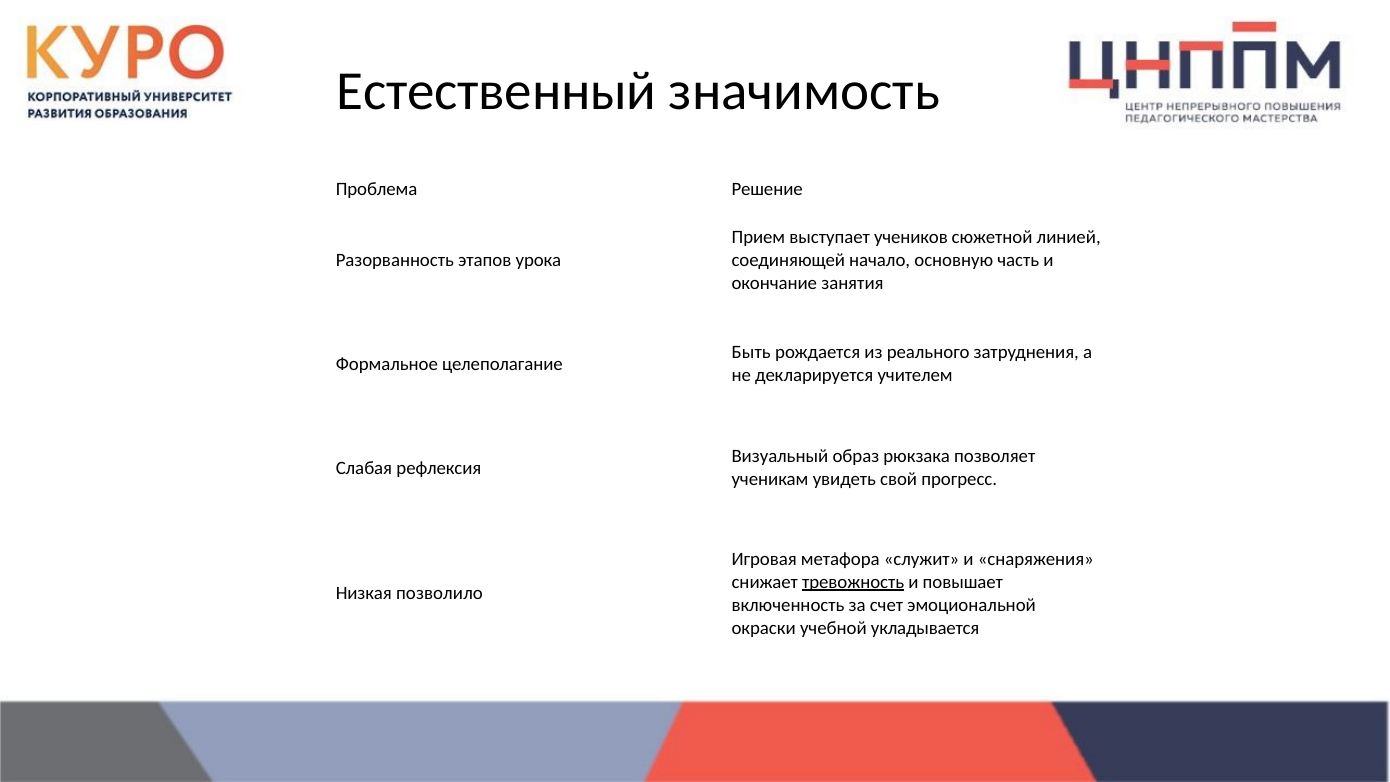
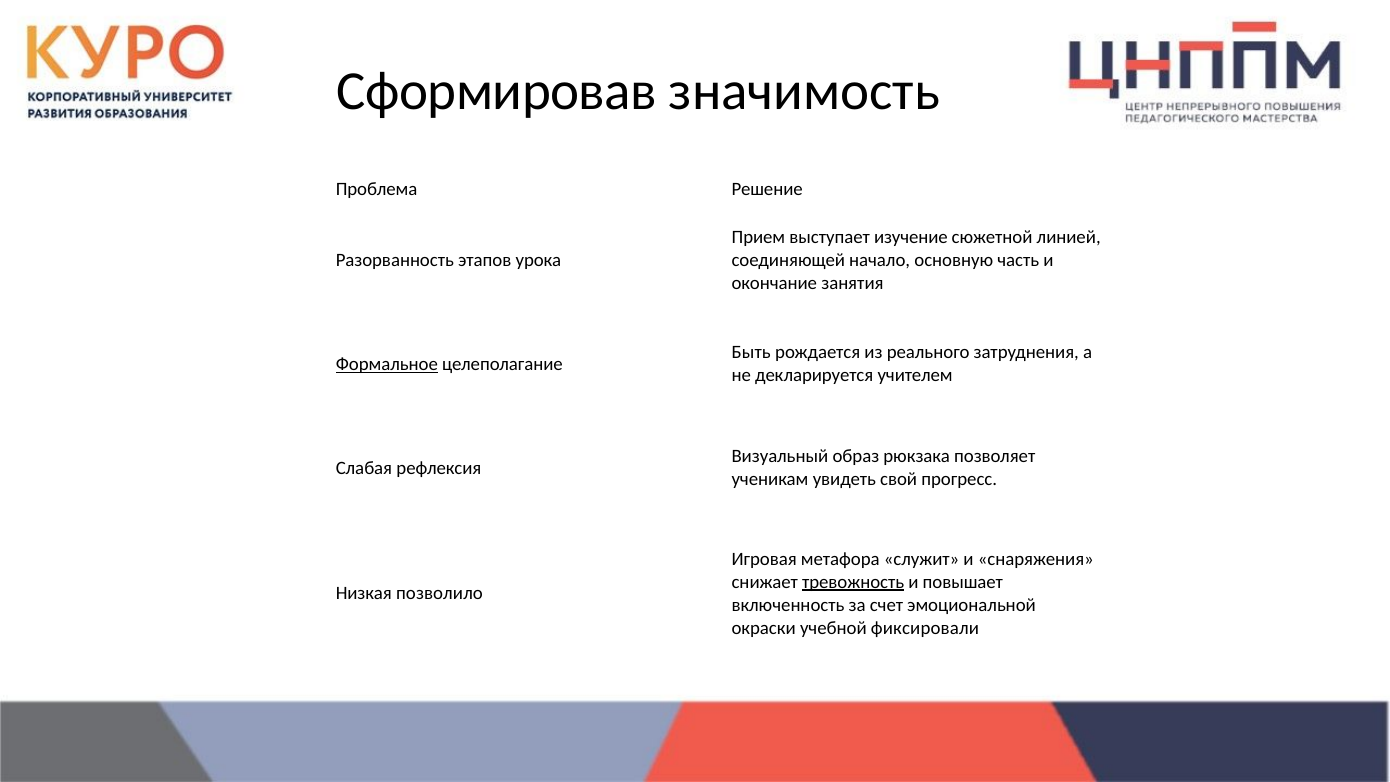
Естественный: Естественный -> Сформировав
учеников: учеников -> изучение
Формальное underline: none -> present
укладывается: укладывается -> фиксировали
